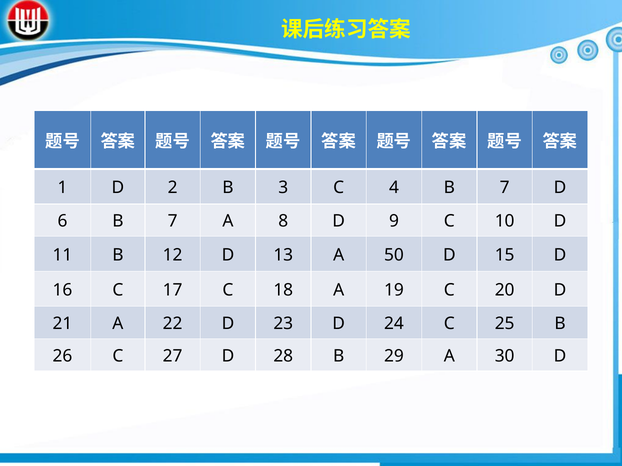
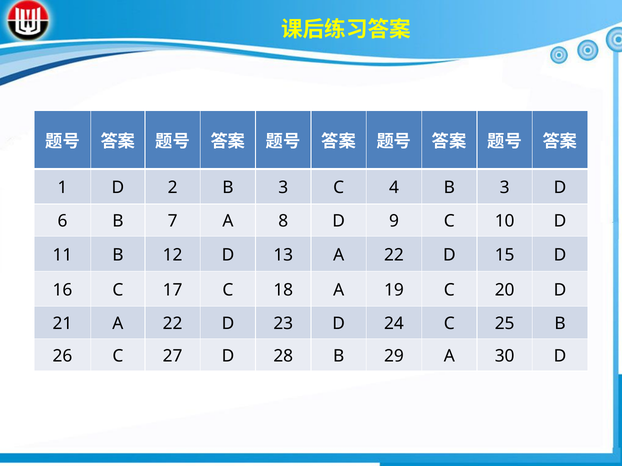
4 B 7: 7 -> 3
13 A 50: 50 -> 22
